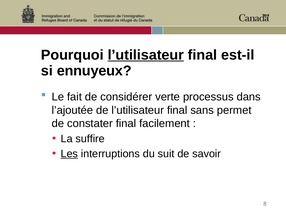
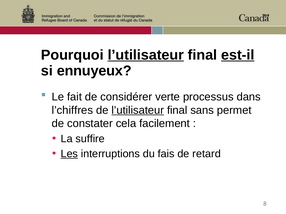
est-il underline: none -> present
l’ajoutée: l’ajoutée -> l’chiffres
l’utilisateur at (138, 110) underline: none -> present
constater final: final -> cela
suit: suit -> fais
savoir: savoir -> retard
